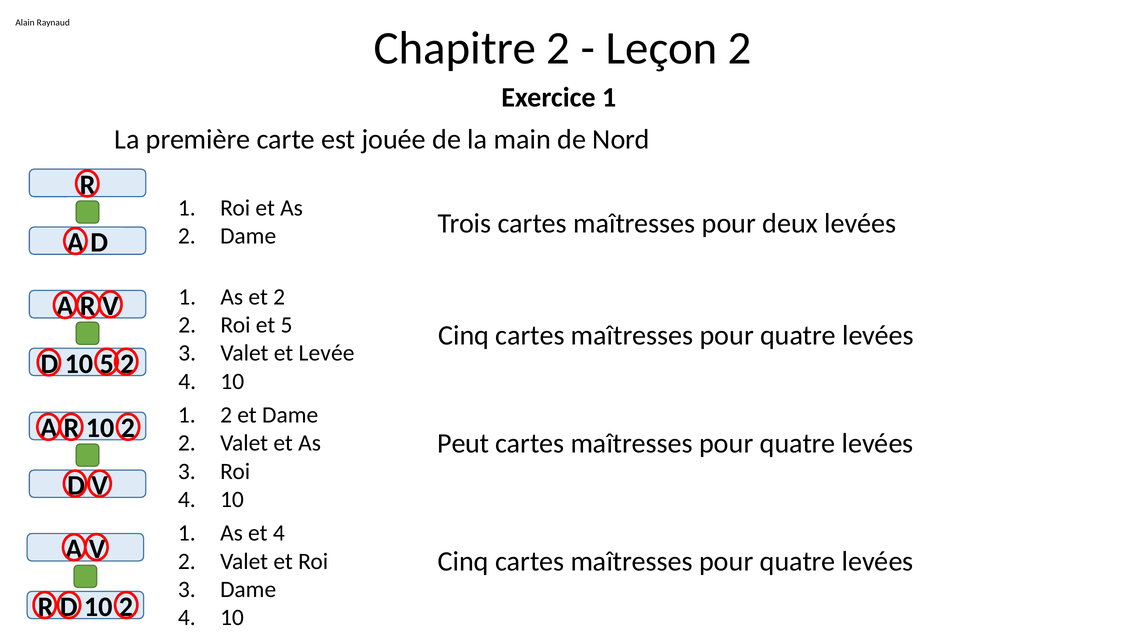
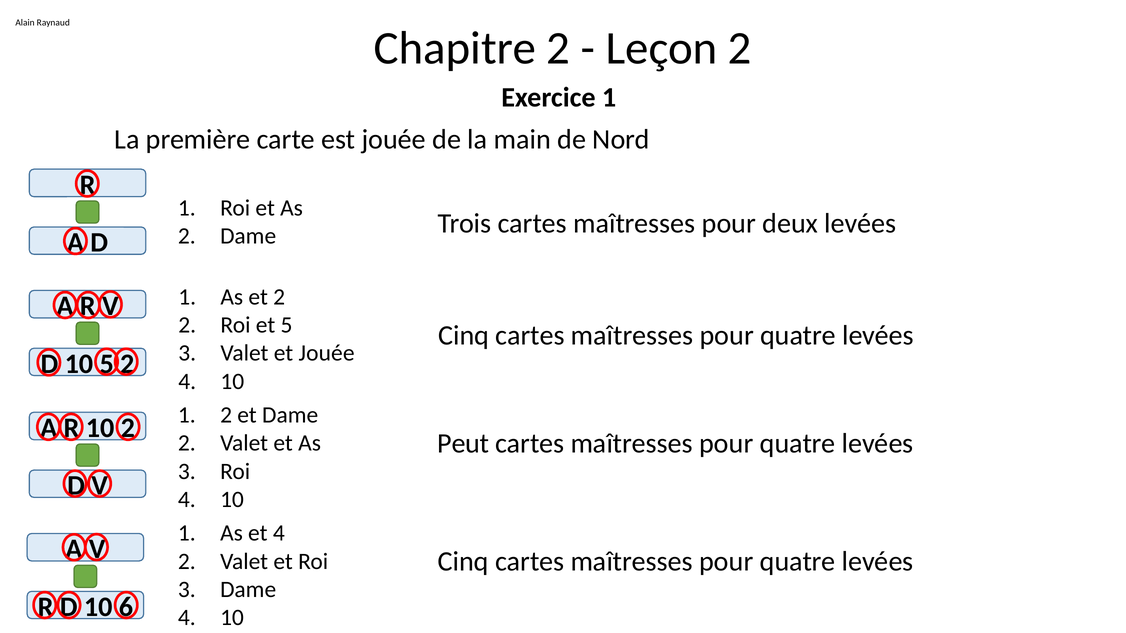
et Levée: Levée -> Jouée
D 10 2: 2 -> 6
